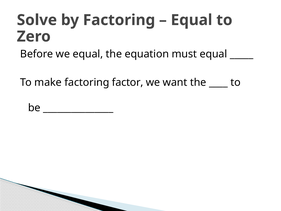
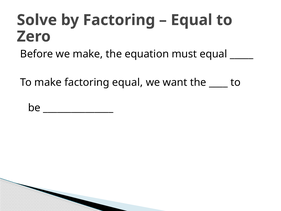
we equal: equal -> make
factoring factor: factor -> equal
